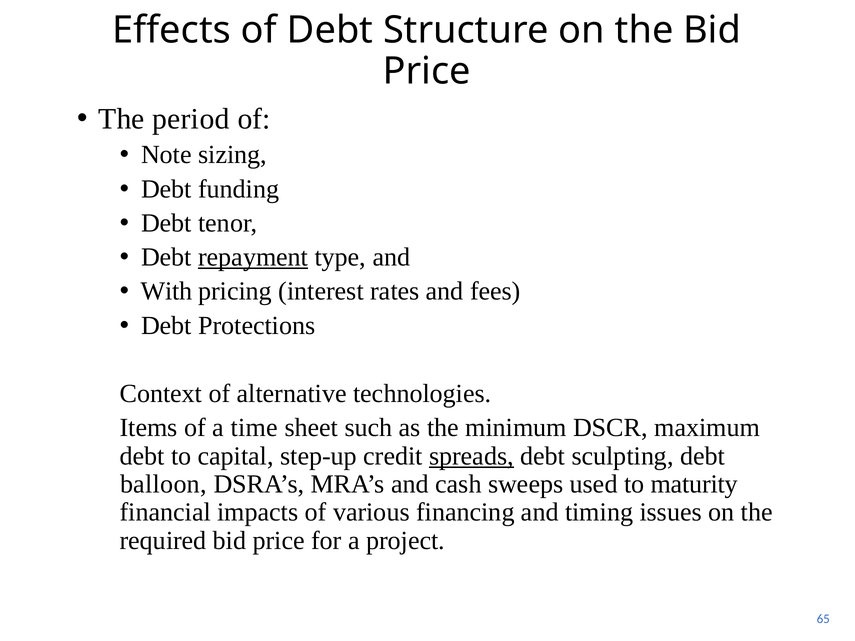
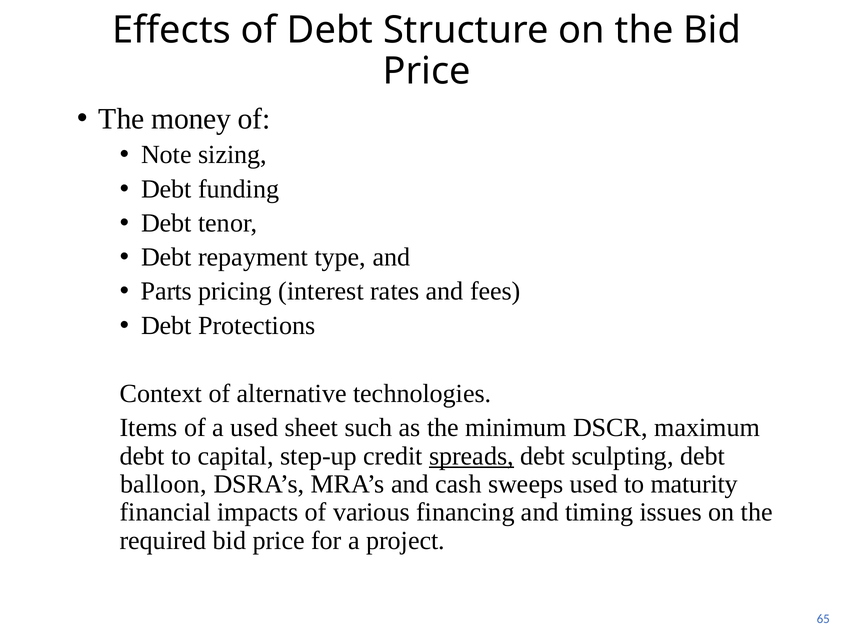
period: period -> money
repayment underline: present -> none
With: With -> Parts
a time: time -> used
